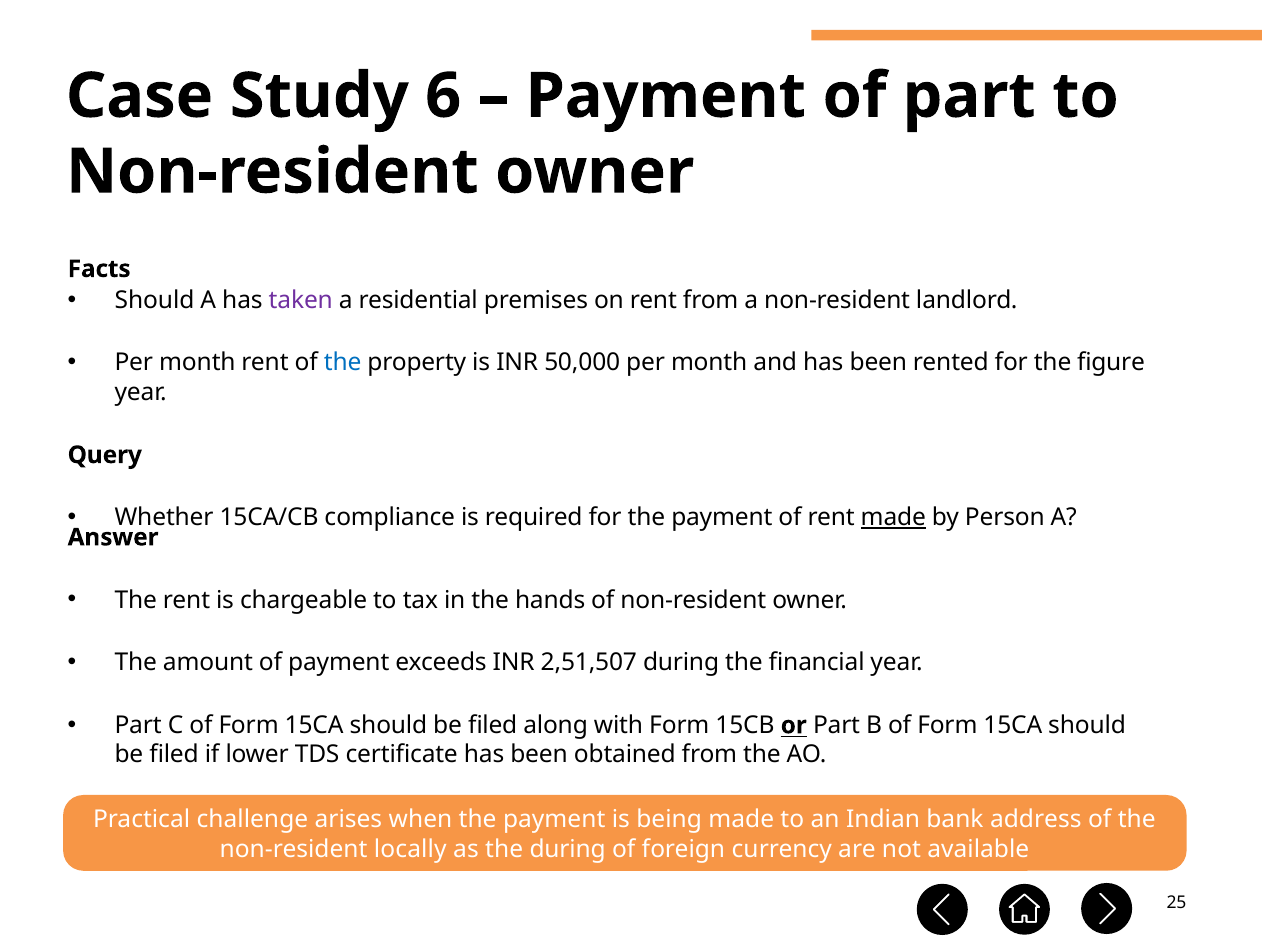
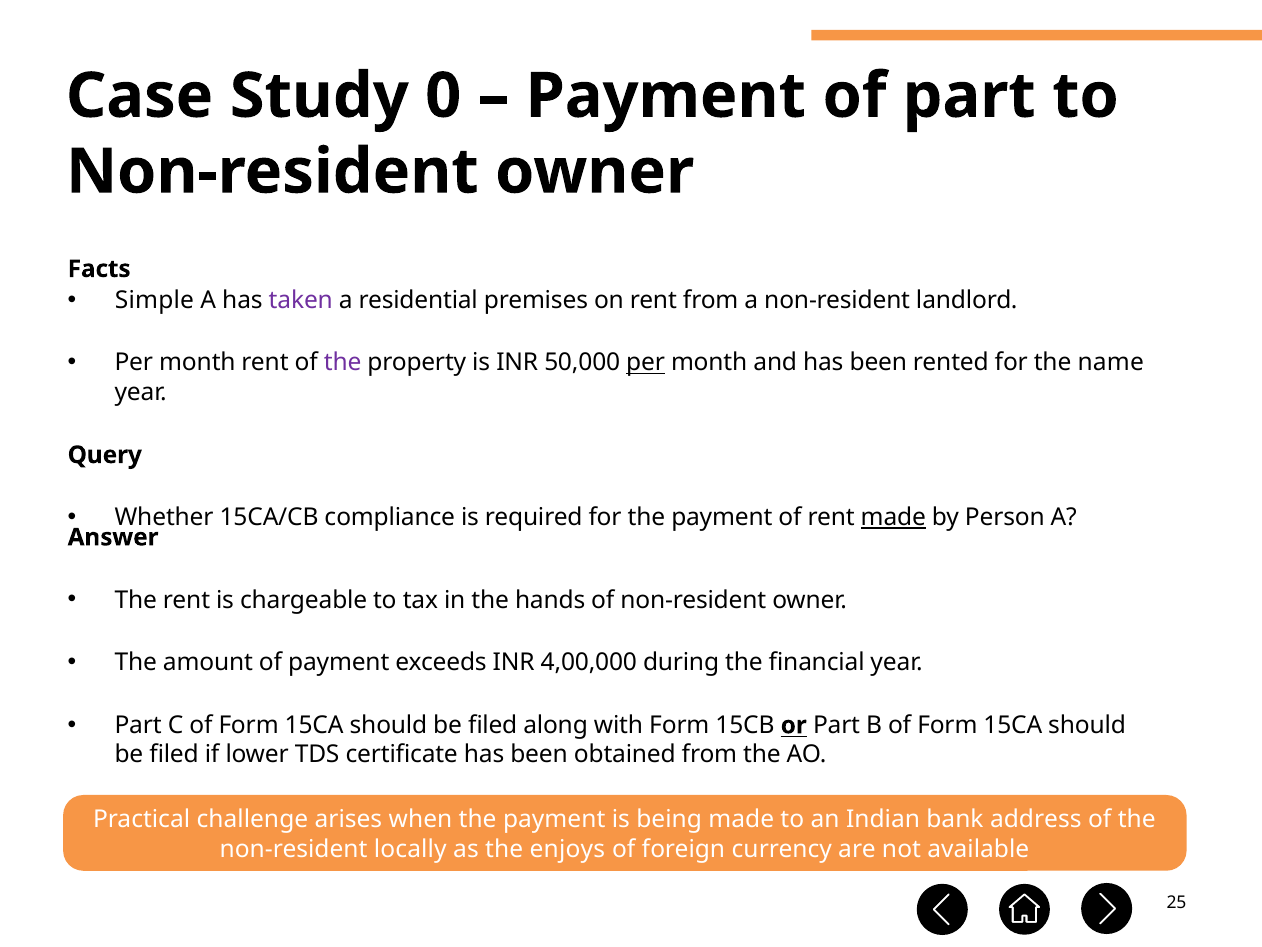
6: 6 -> 0
Should at (155, 300): Should -> Simple
the at (343, 363) colour: blue -> purple
per at (646, 363) underline: none -> present
figure: figure -> name
2,51,507: 2,51,507 -> 4,00,000
the during: during -> enjoys
